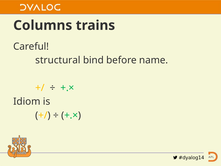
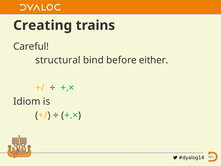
Columns: Columns -> Creating
name: name -> either
